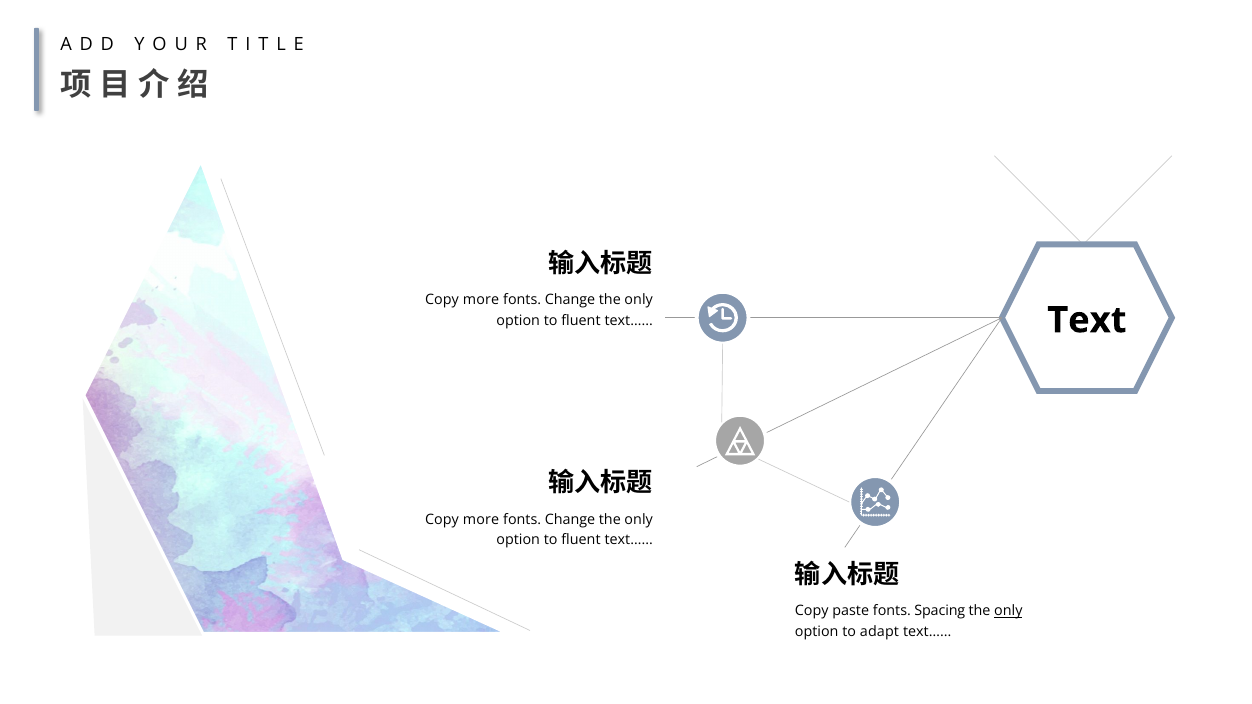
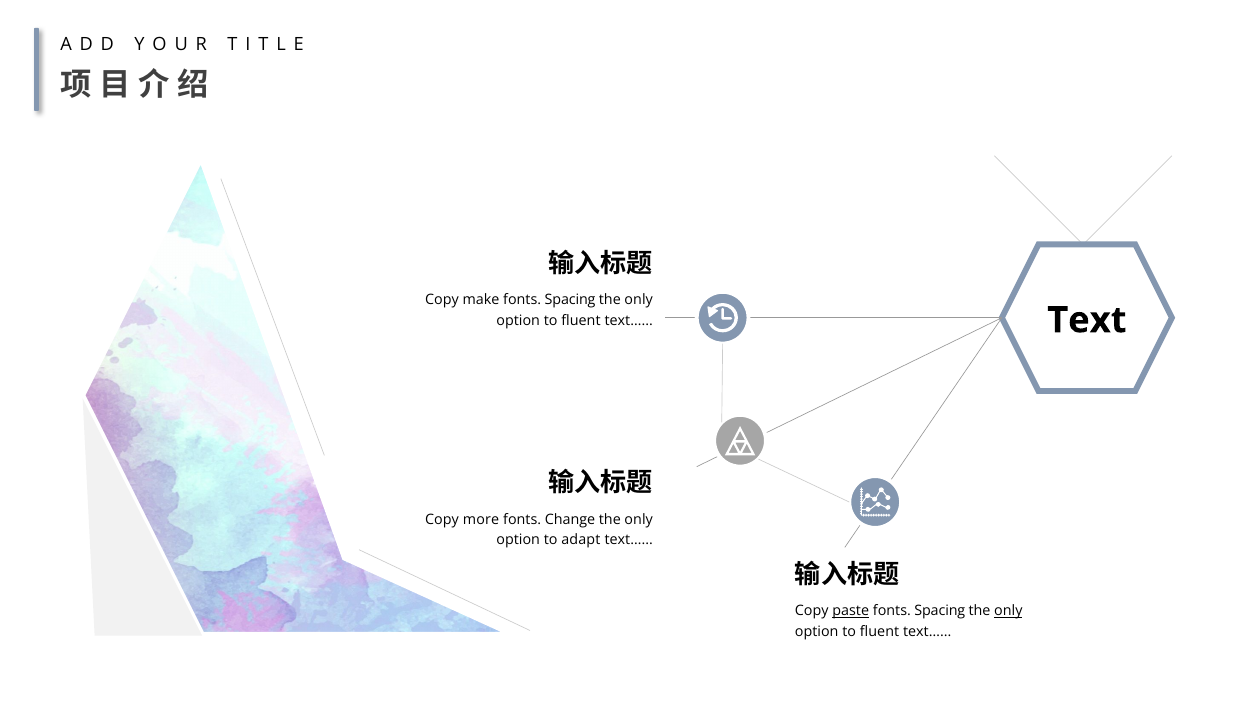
more at (481, 300): more -> make
Change at (570, 300): Change -> Spacing
fluent at (581, 540): fluent -> adapt
paste underline: none -> present
adapt at (879, 632): adapt -> fluent
